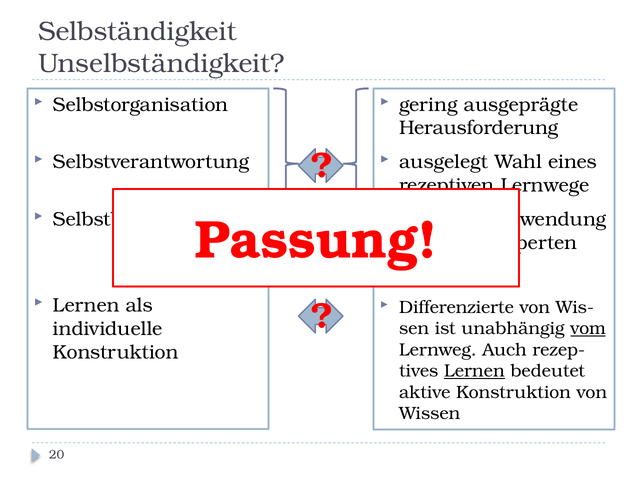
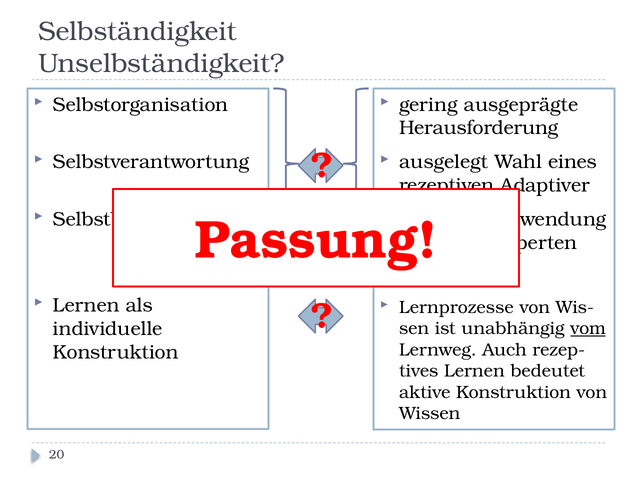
Lernwege: Lernwege -> Adaptiver
Differenzierte: Differenzierte -> Lernprozesse
Lernen at (474, 371) underline: present -> none
